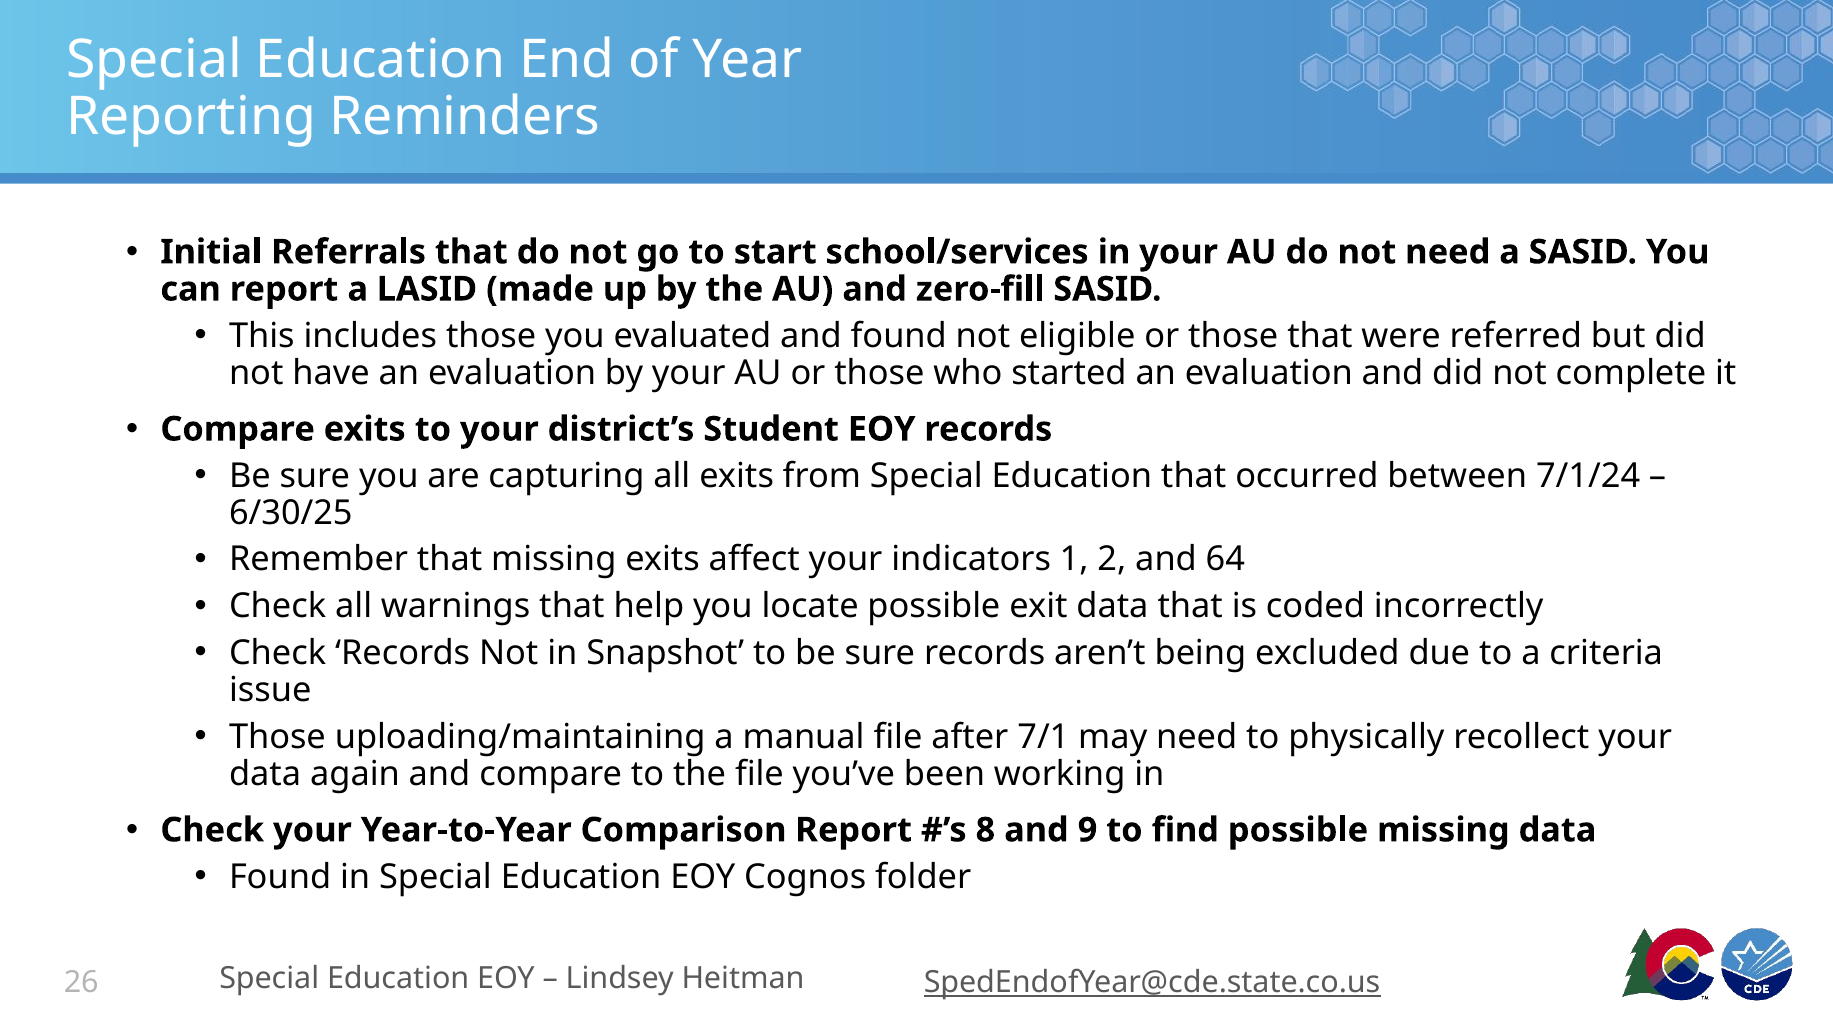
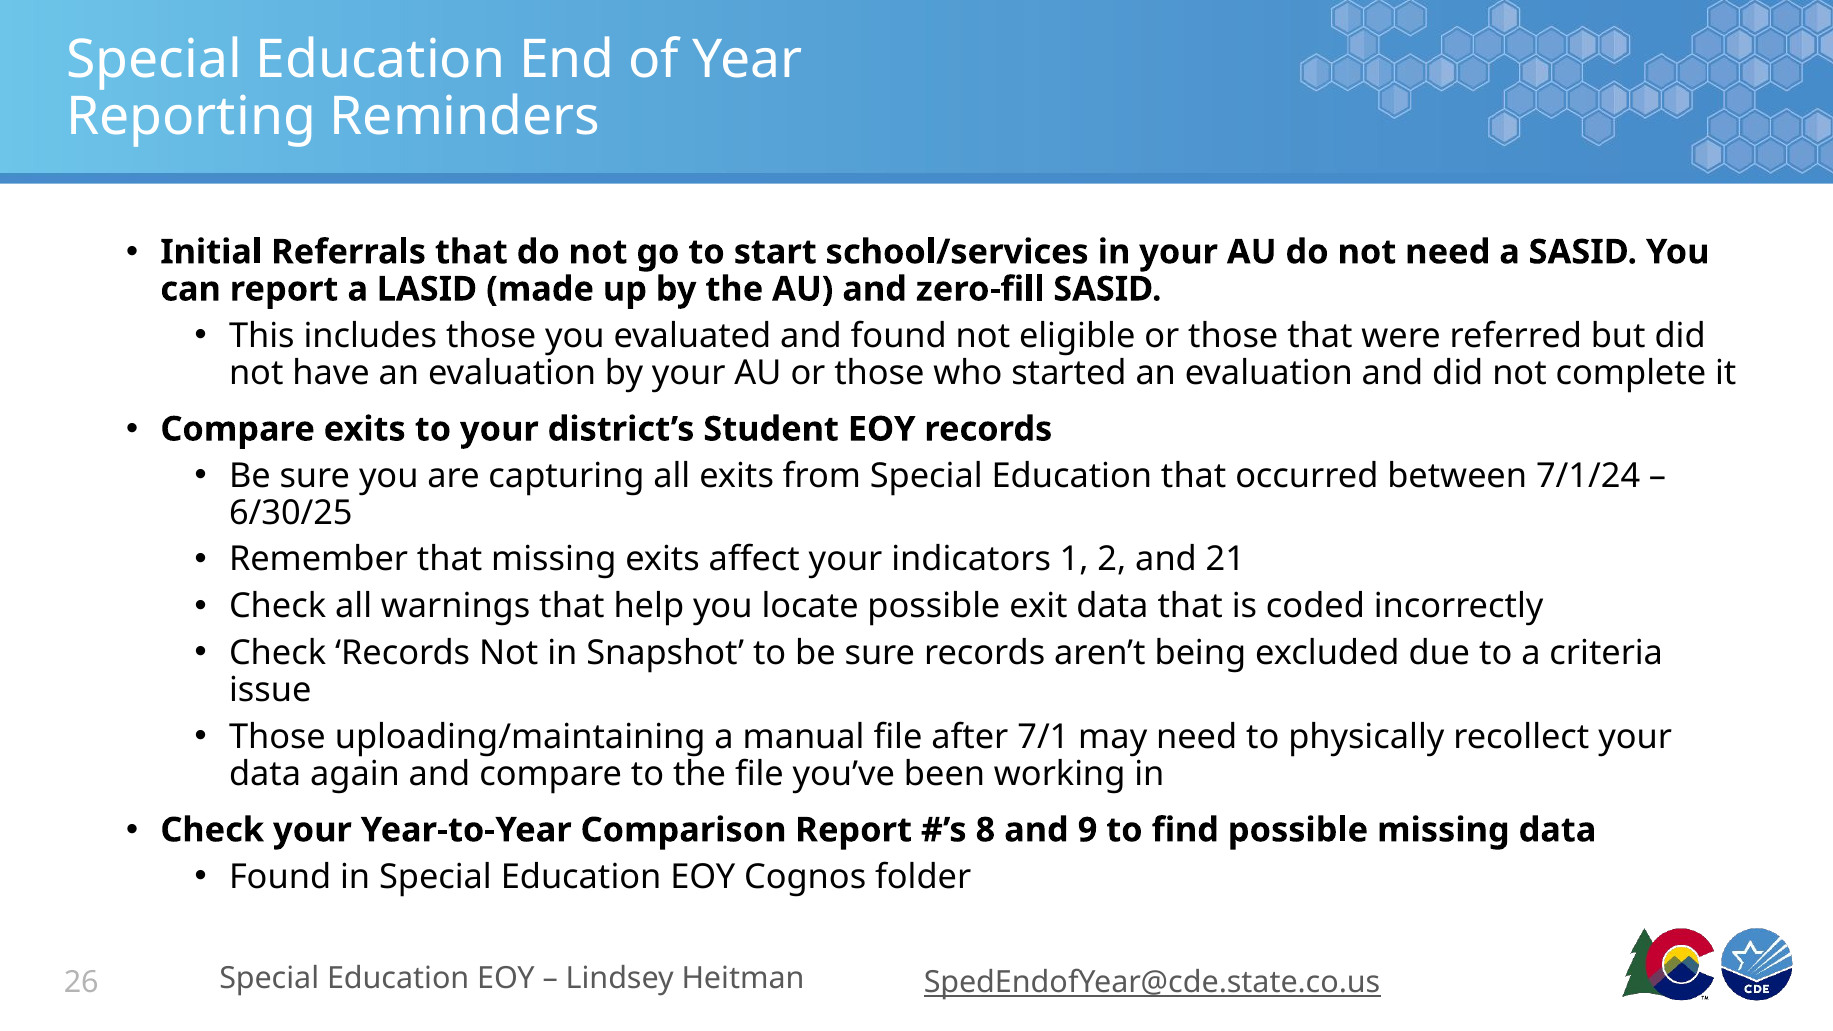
64: 64 -> 21
